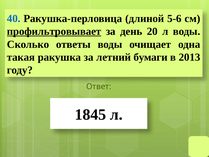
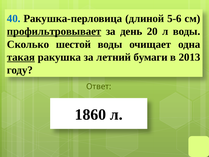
ответы: ответы -> шестой
такая underline: none -> present
1845: 1845 -> 1860
